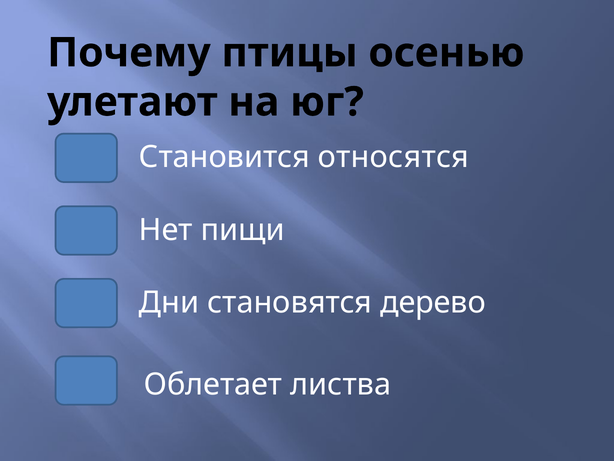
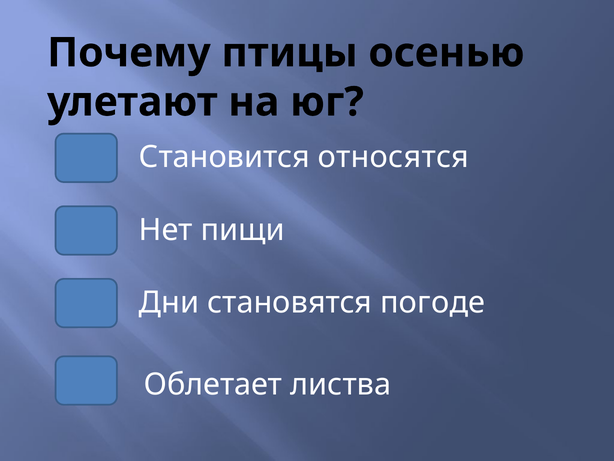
дерево: дерево -> погоде
